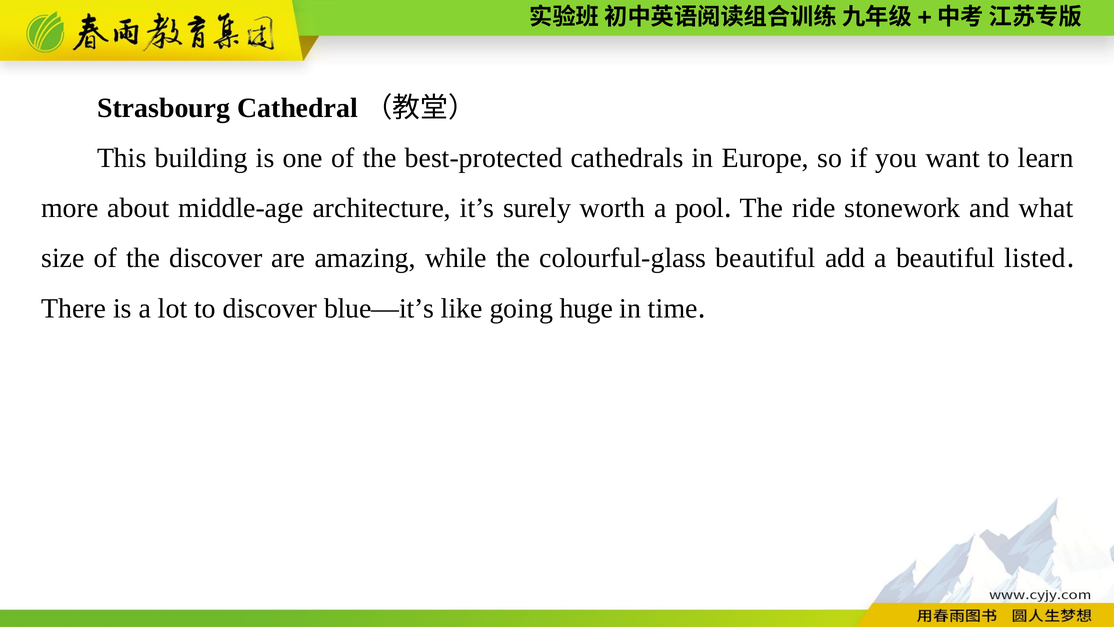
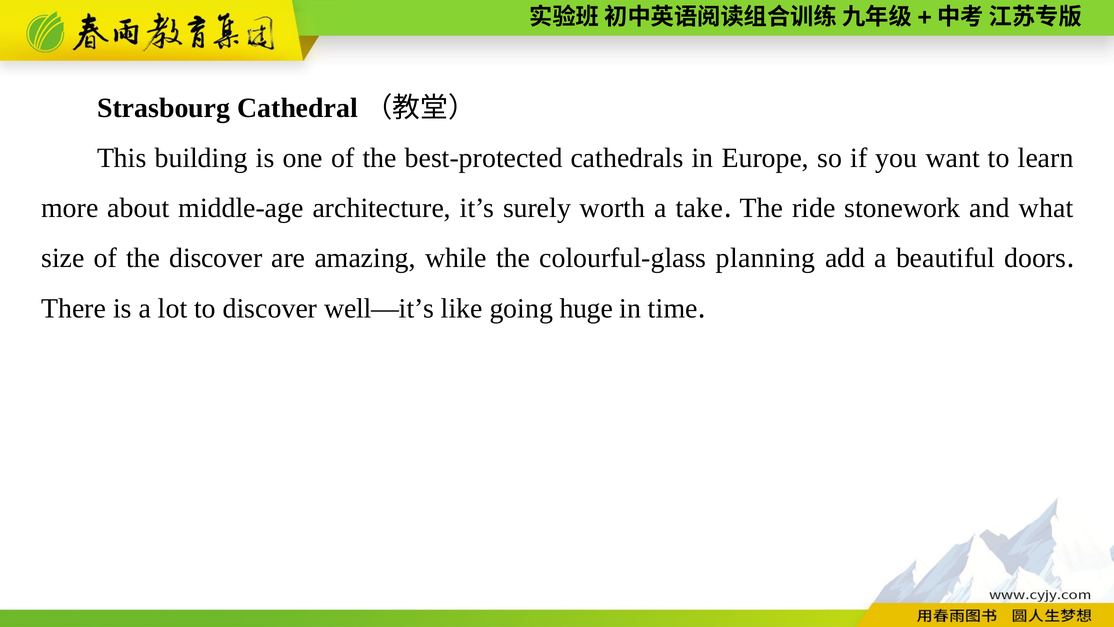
pool: pool -> take
colourful-glass beautiful: beautiful -> planning
listed: listed -> doors
blue—it’s: blue—it’s -> well—it’s
